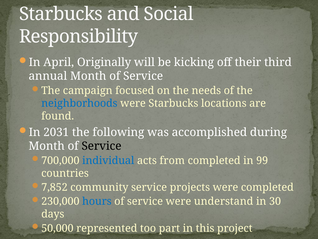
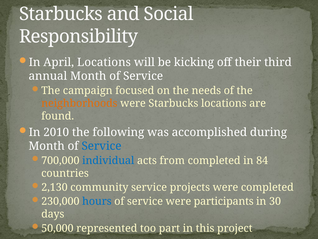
April Originally: Originally -> Locations
neighborhoods colour: blue -> orange
2031: 2031 -> 2010
Service at (102, 146) colour: black -> blue
99: 99 -> 84
7,852: 7,852 -> 2,130
understand: understand -> participants
